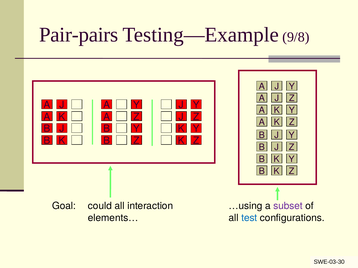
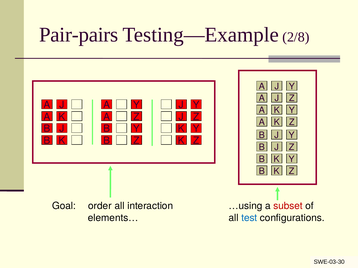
9/8: 9/8 -> 2/8
could: could -> order
subset colour: purple -> red
